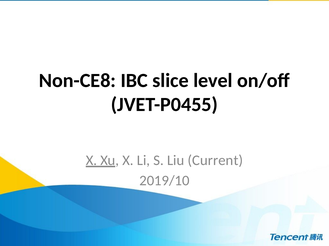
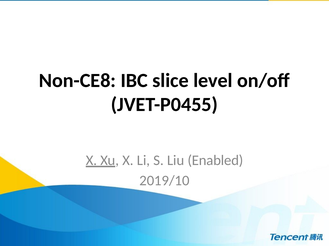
Current: Current -> Enabled
